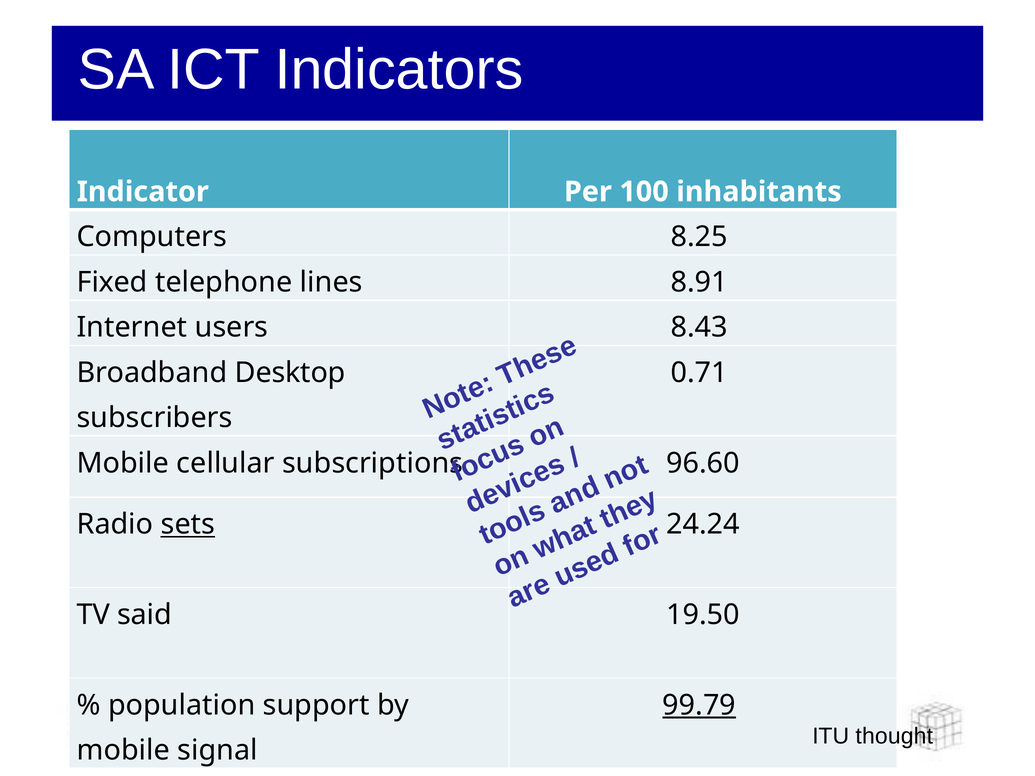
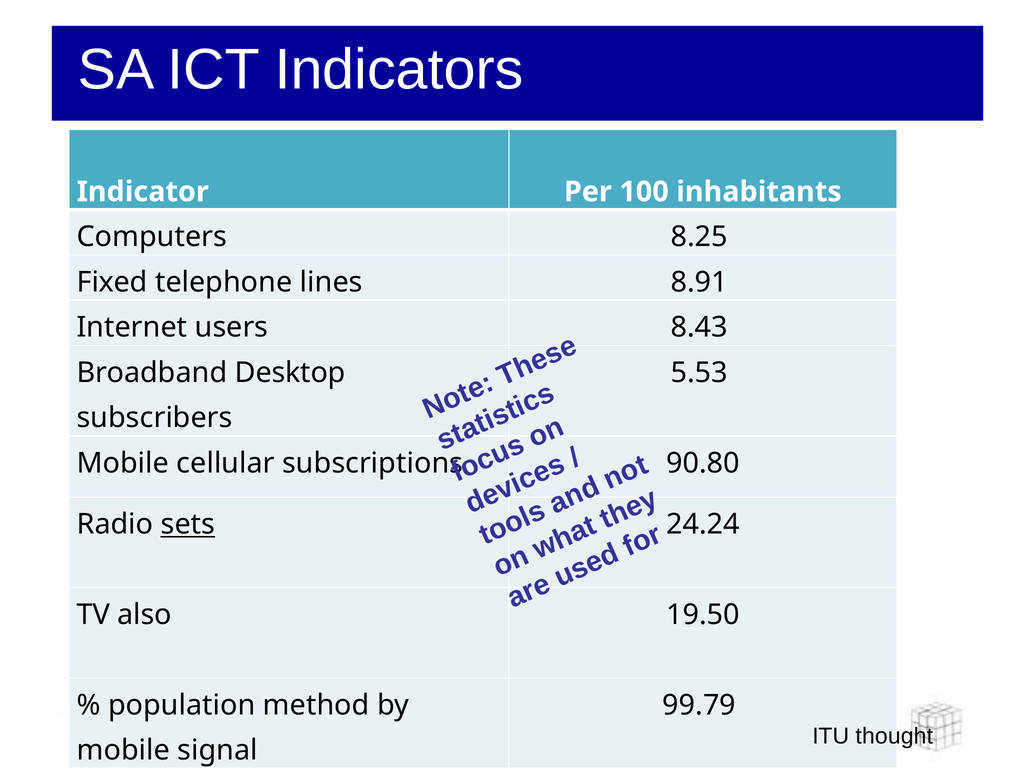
0.71: 0.71 -> 5.53
96.60: 96.60 -> 90.80
said: said -> also
support: support -> method
99.79 underline: present -> none
